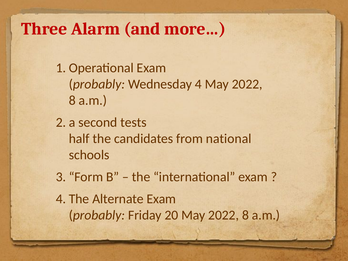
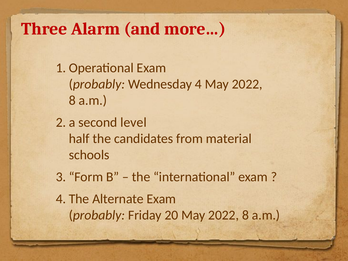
tests: tests -> level
national: national -> material
